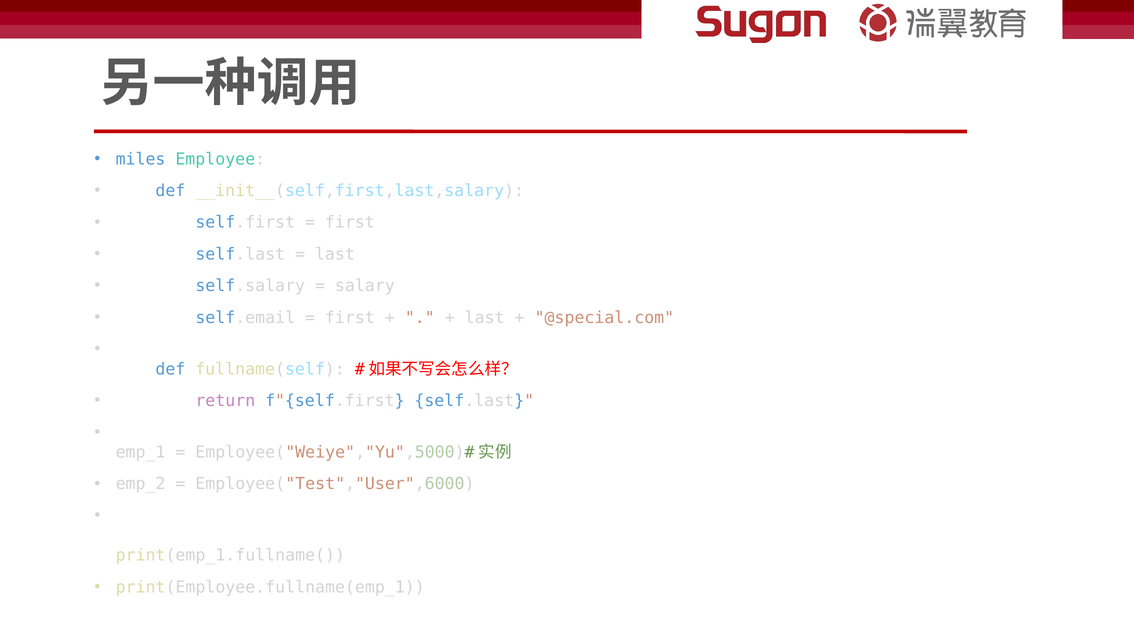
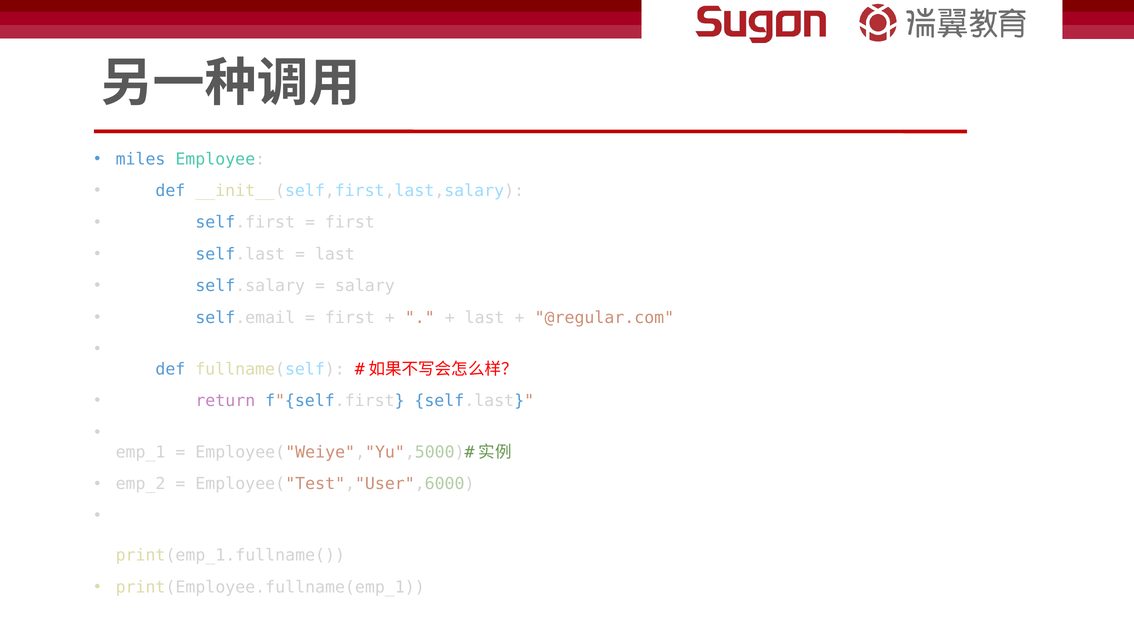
@special.com: @special.com -> @regular.com
